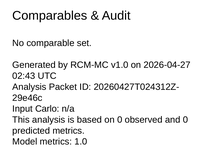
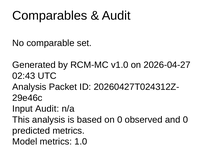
Input Carlo: Carlo -> Audit
